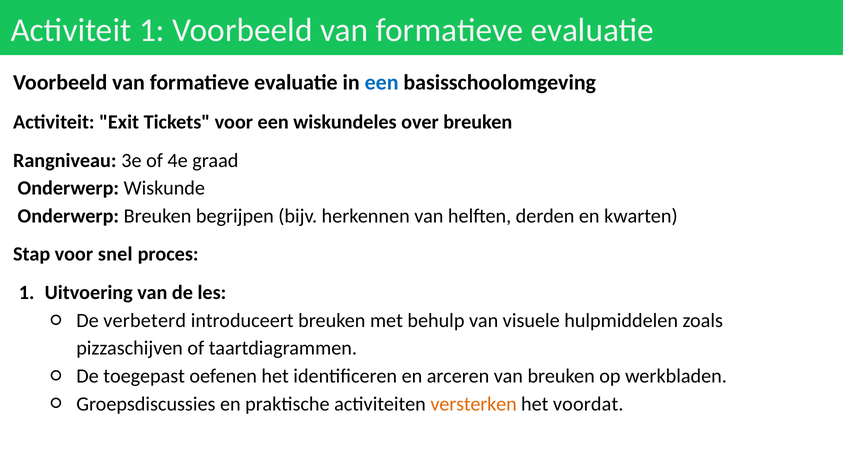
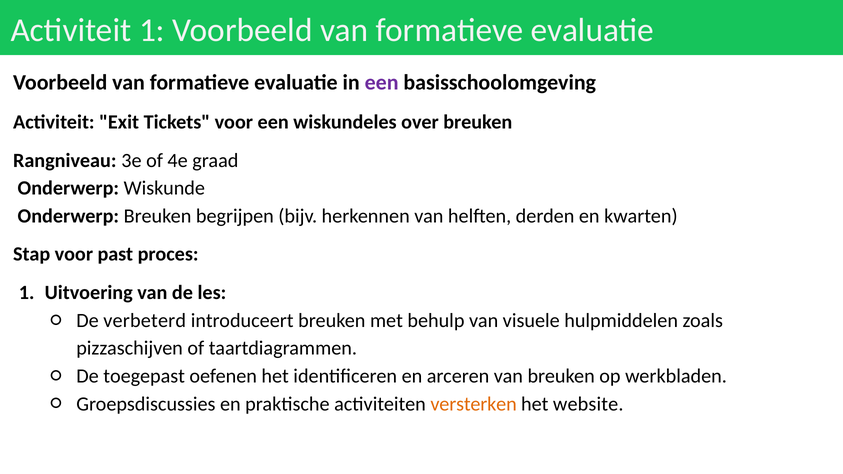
een at (382, 83) colour: blue -> purple
snel: snel -> past
voordat: voordat -> website
